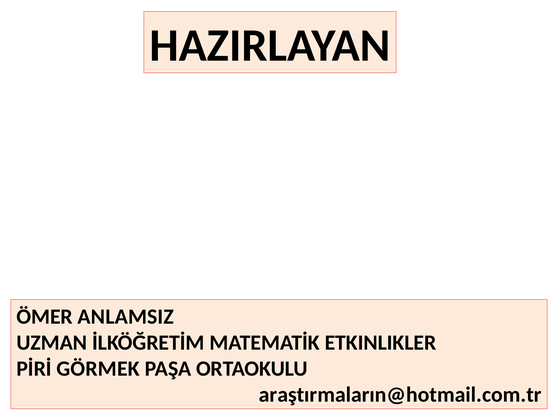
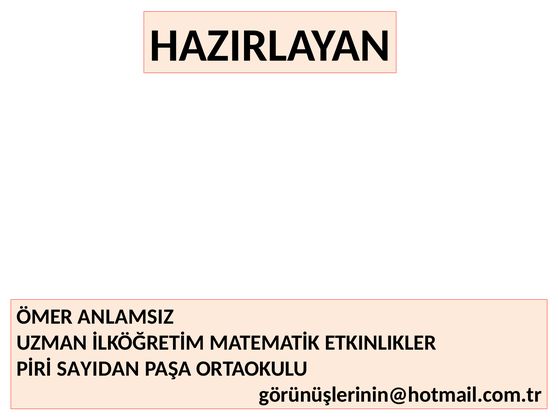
GÖRMEK: GÖRMEK -> SAYIDAN
araştırmaların@hotmail.com.tr: araştırmaların@hotmail.com.tr -> görünüşlerinin@hotmail.com.tr
